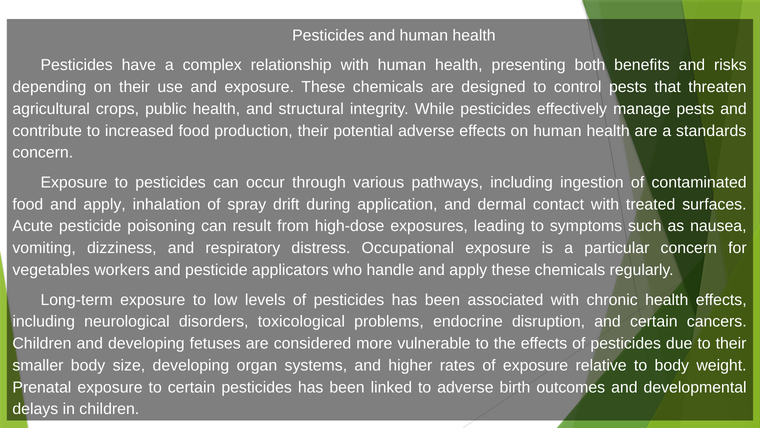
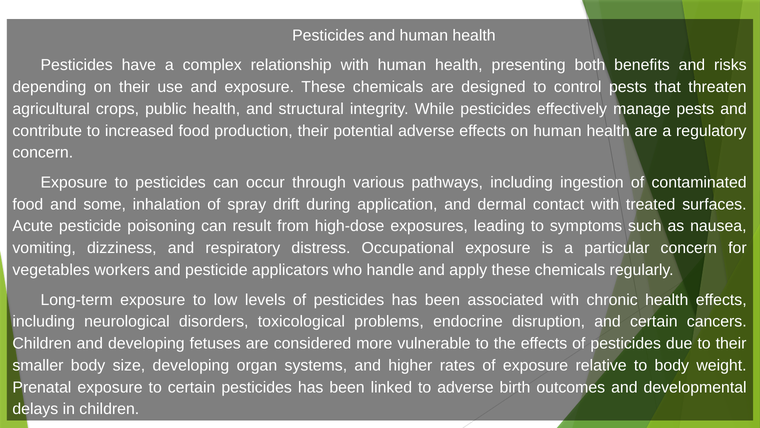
standards: standards -> regulatory
food and apply: apply -> some
